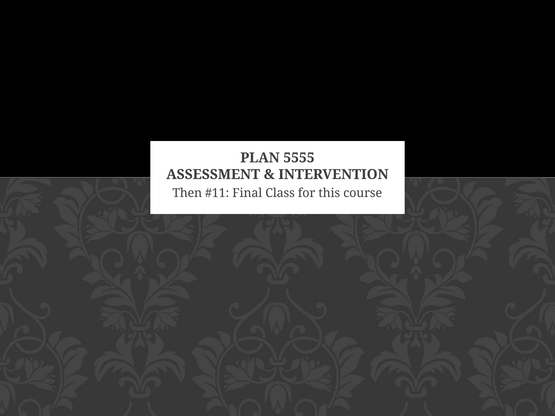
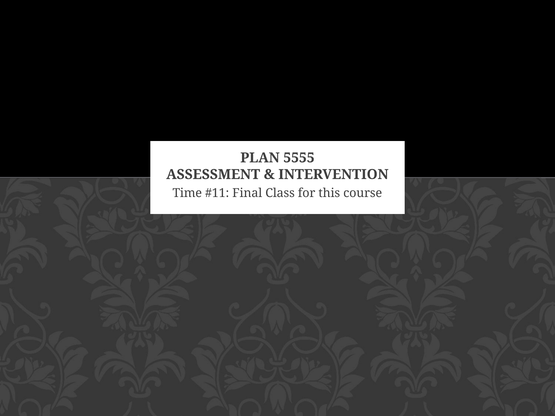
Then: Then -> Time
